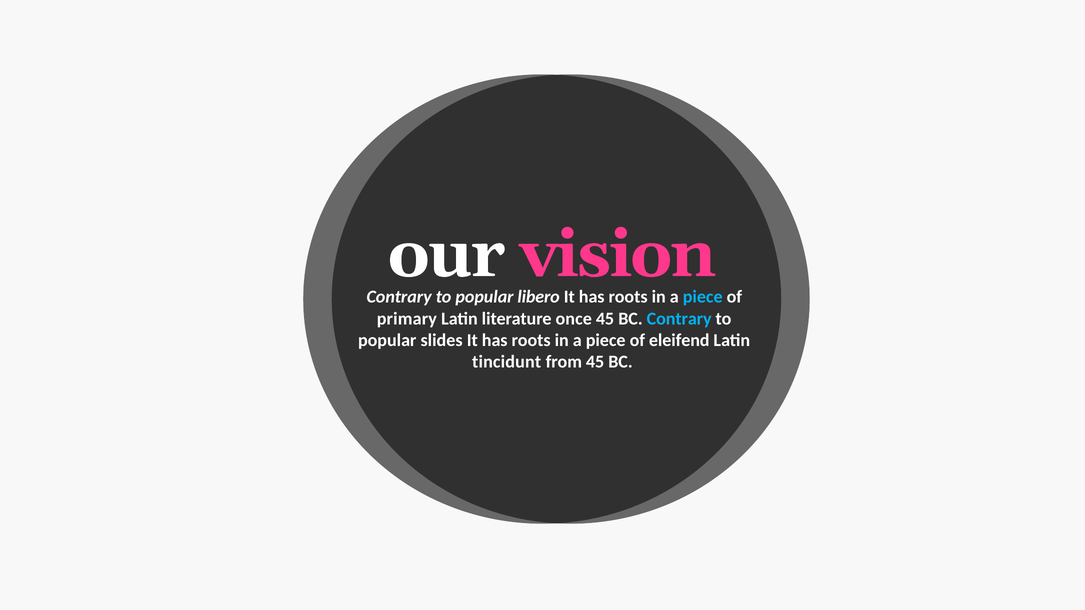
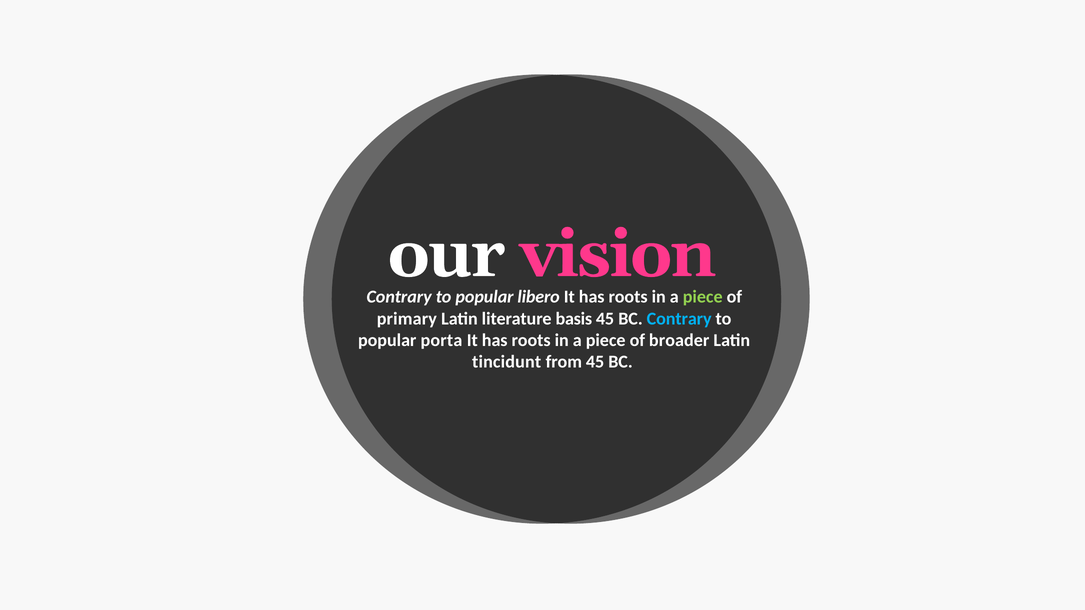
piece at (703, 297) colour: light blue -> light green
once: once -> basis
slides: slides -> porta
eleifend: eleifend -> broader
